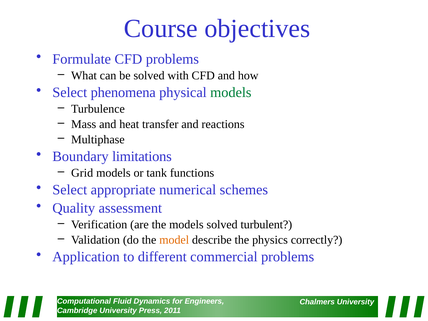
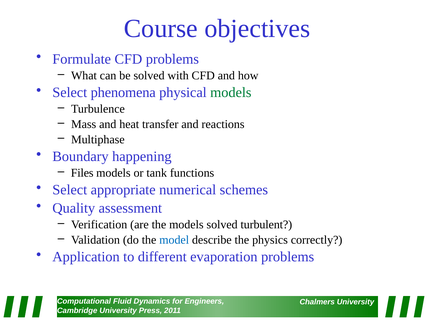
limitations: limitations -> happening
Grid: Grid -> Files
model colour: orange -> blue
commercial: commercial -> evaporation
